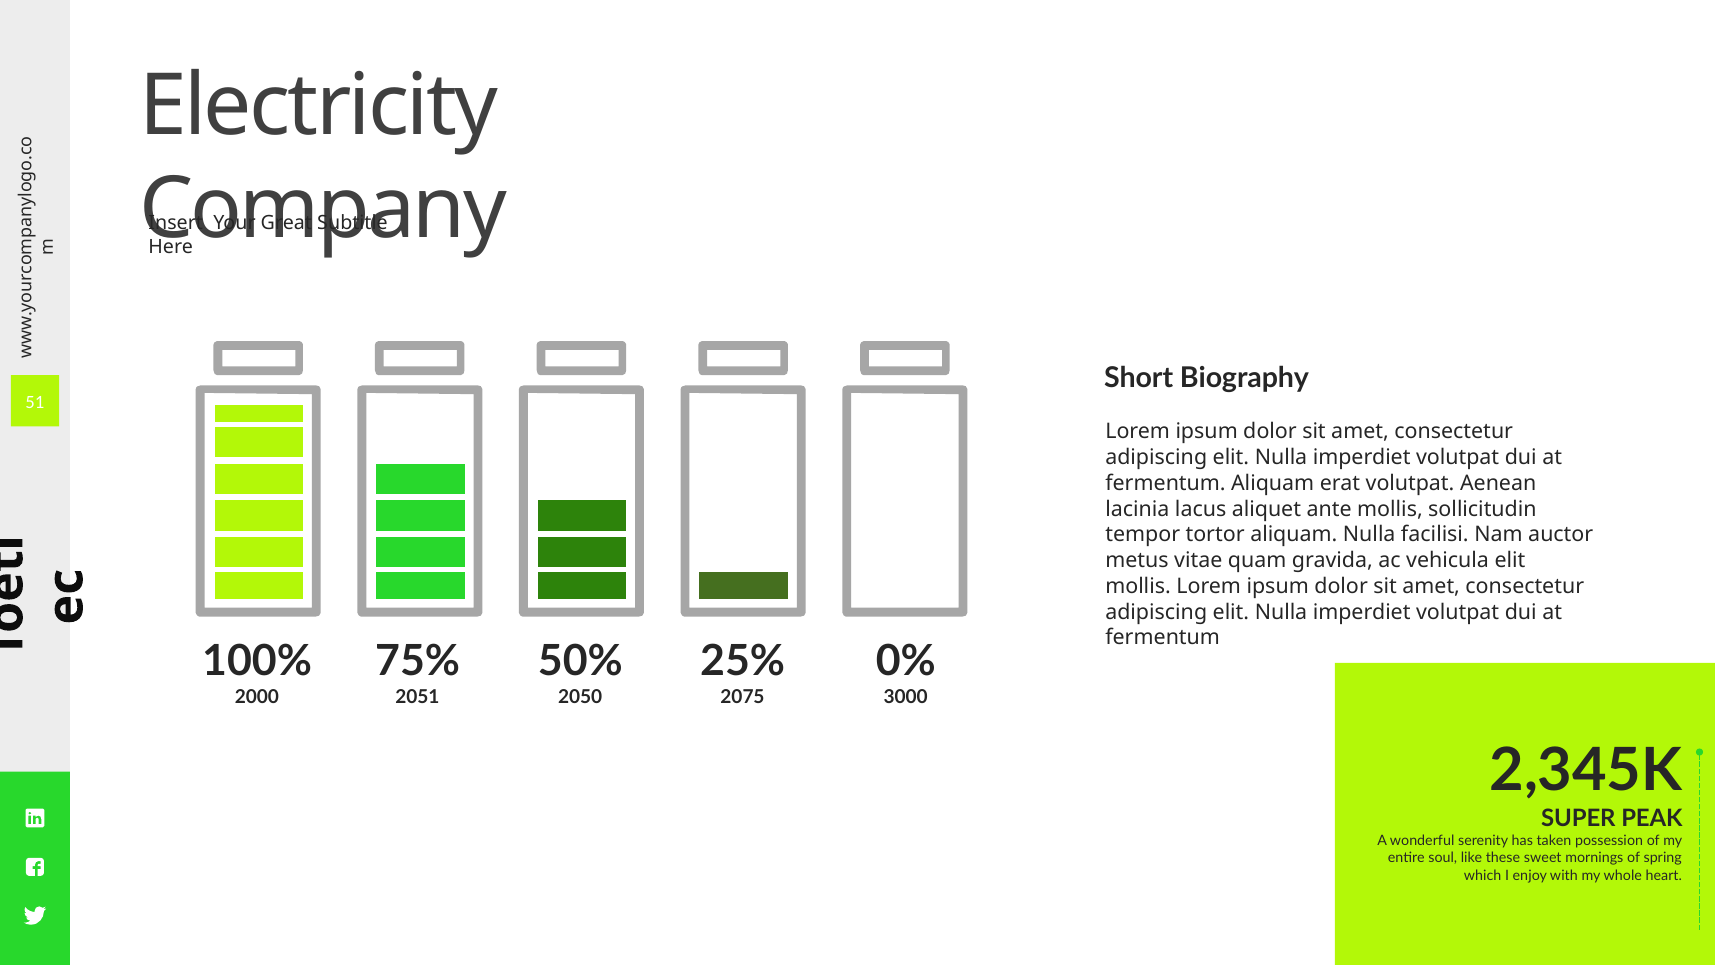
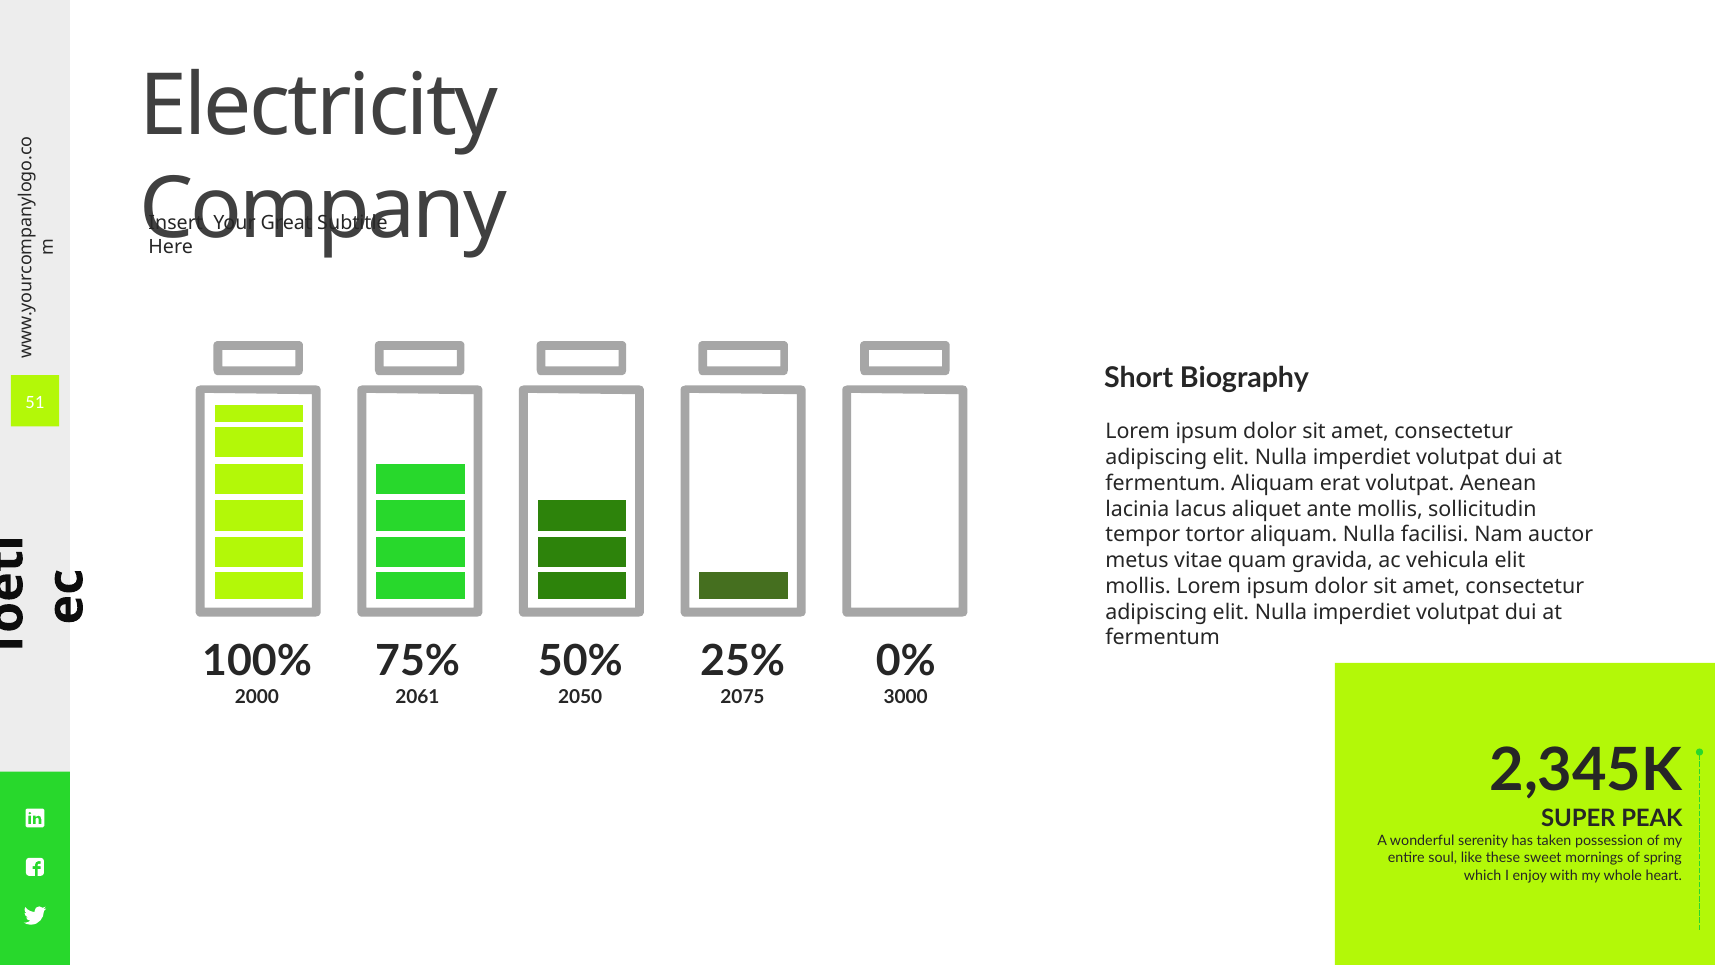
2051: 2051 -> 2061
